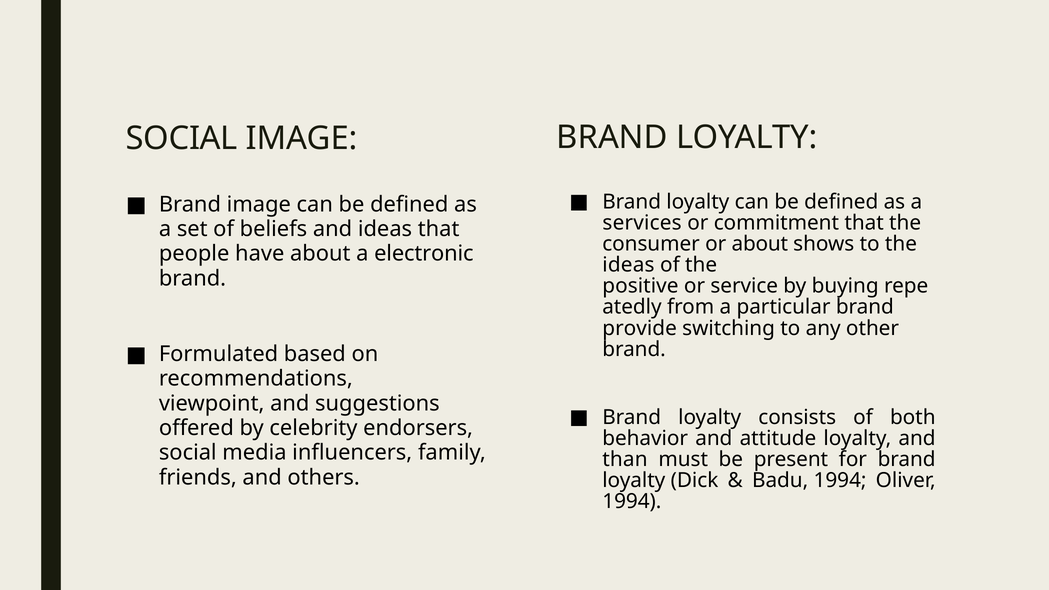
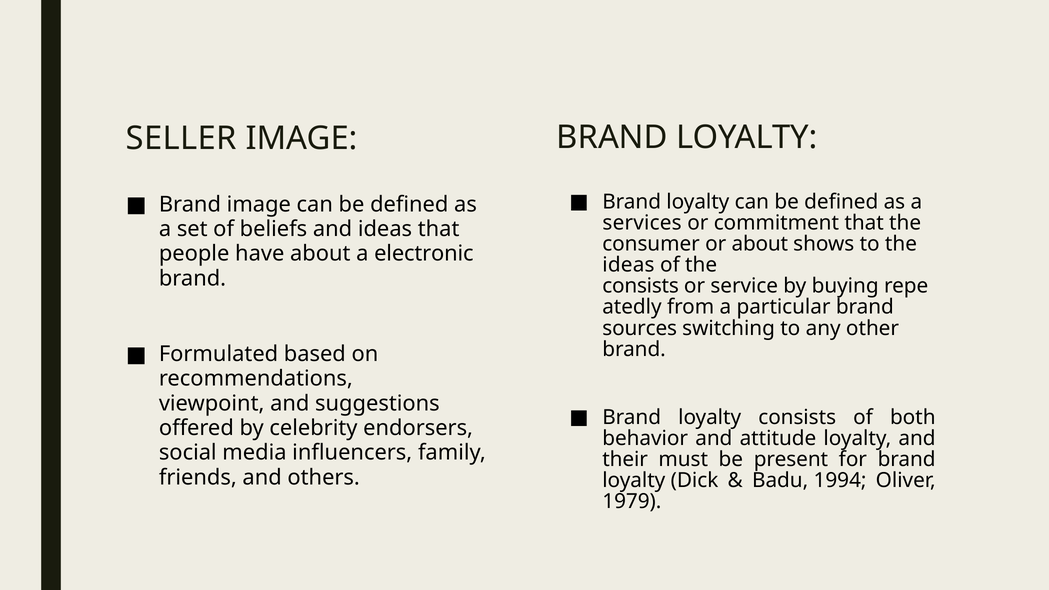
SOCIAL at (182, 138): SOCIAL -> SELLER
positive at (640, 286): positive -> consists
provide: provide -> sources
than: than -> their
1994 at (632, 501): 1994 -> 1979
